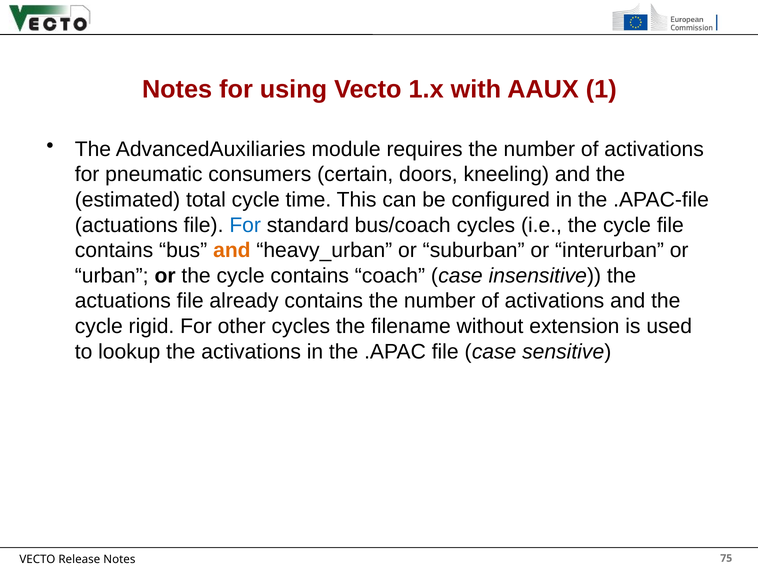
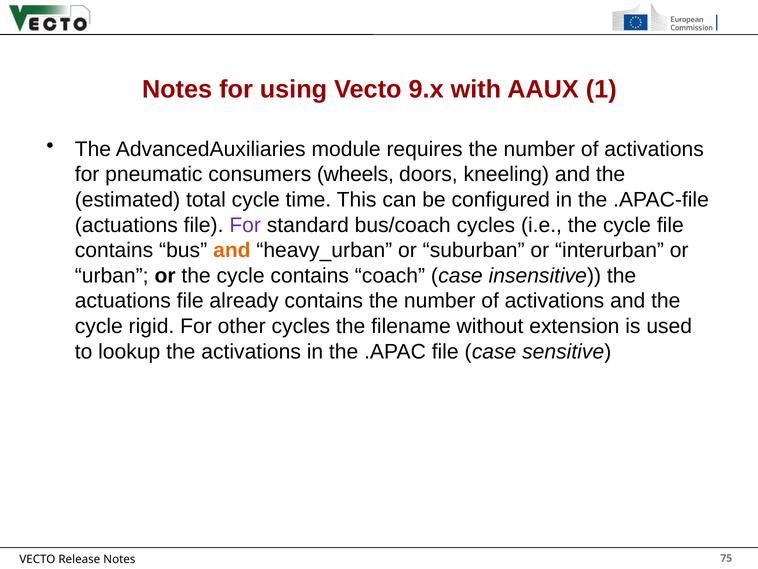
1.x: 1.x -> 9.x
certain: certain -> wheels
For at (245, 225) colour: blue -> purple
